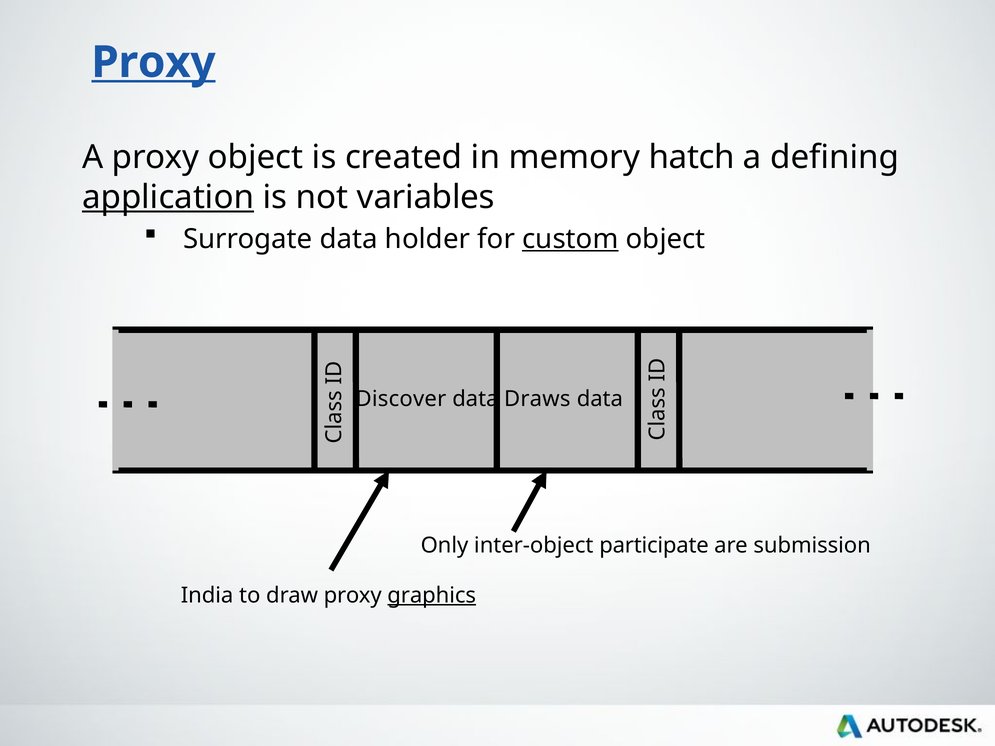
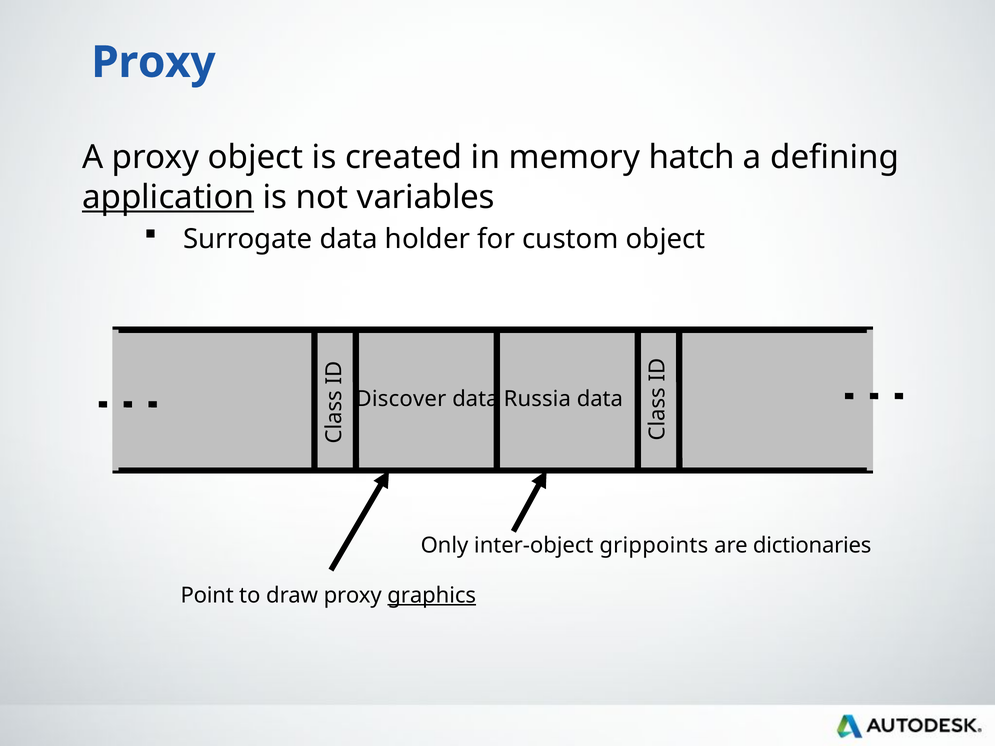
Proxy at (153, 62) underline: present -> none
custom underline: present -> none
Draws: Draws -> Russia
participate: participate -> grippoints
submission: submission -> dictionaries
India: India -> Point
